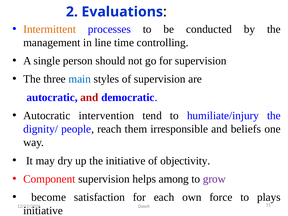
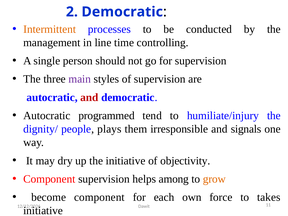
2 Evaluations: Evaluations -> Democratic
main colour: blue -> purple
intervention: intervention -> programmed
reach: reach -> plays
beliefs: beliefs -> signals
grow colour: purple -> orange
become satisfaction: satisfaction -> component
plays: plays -> takes
